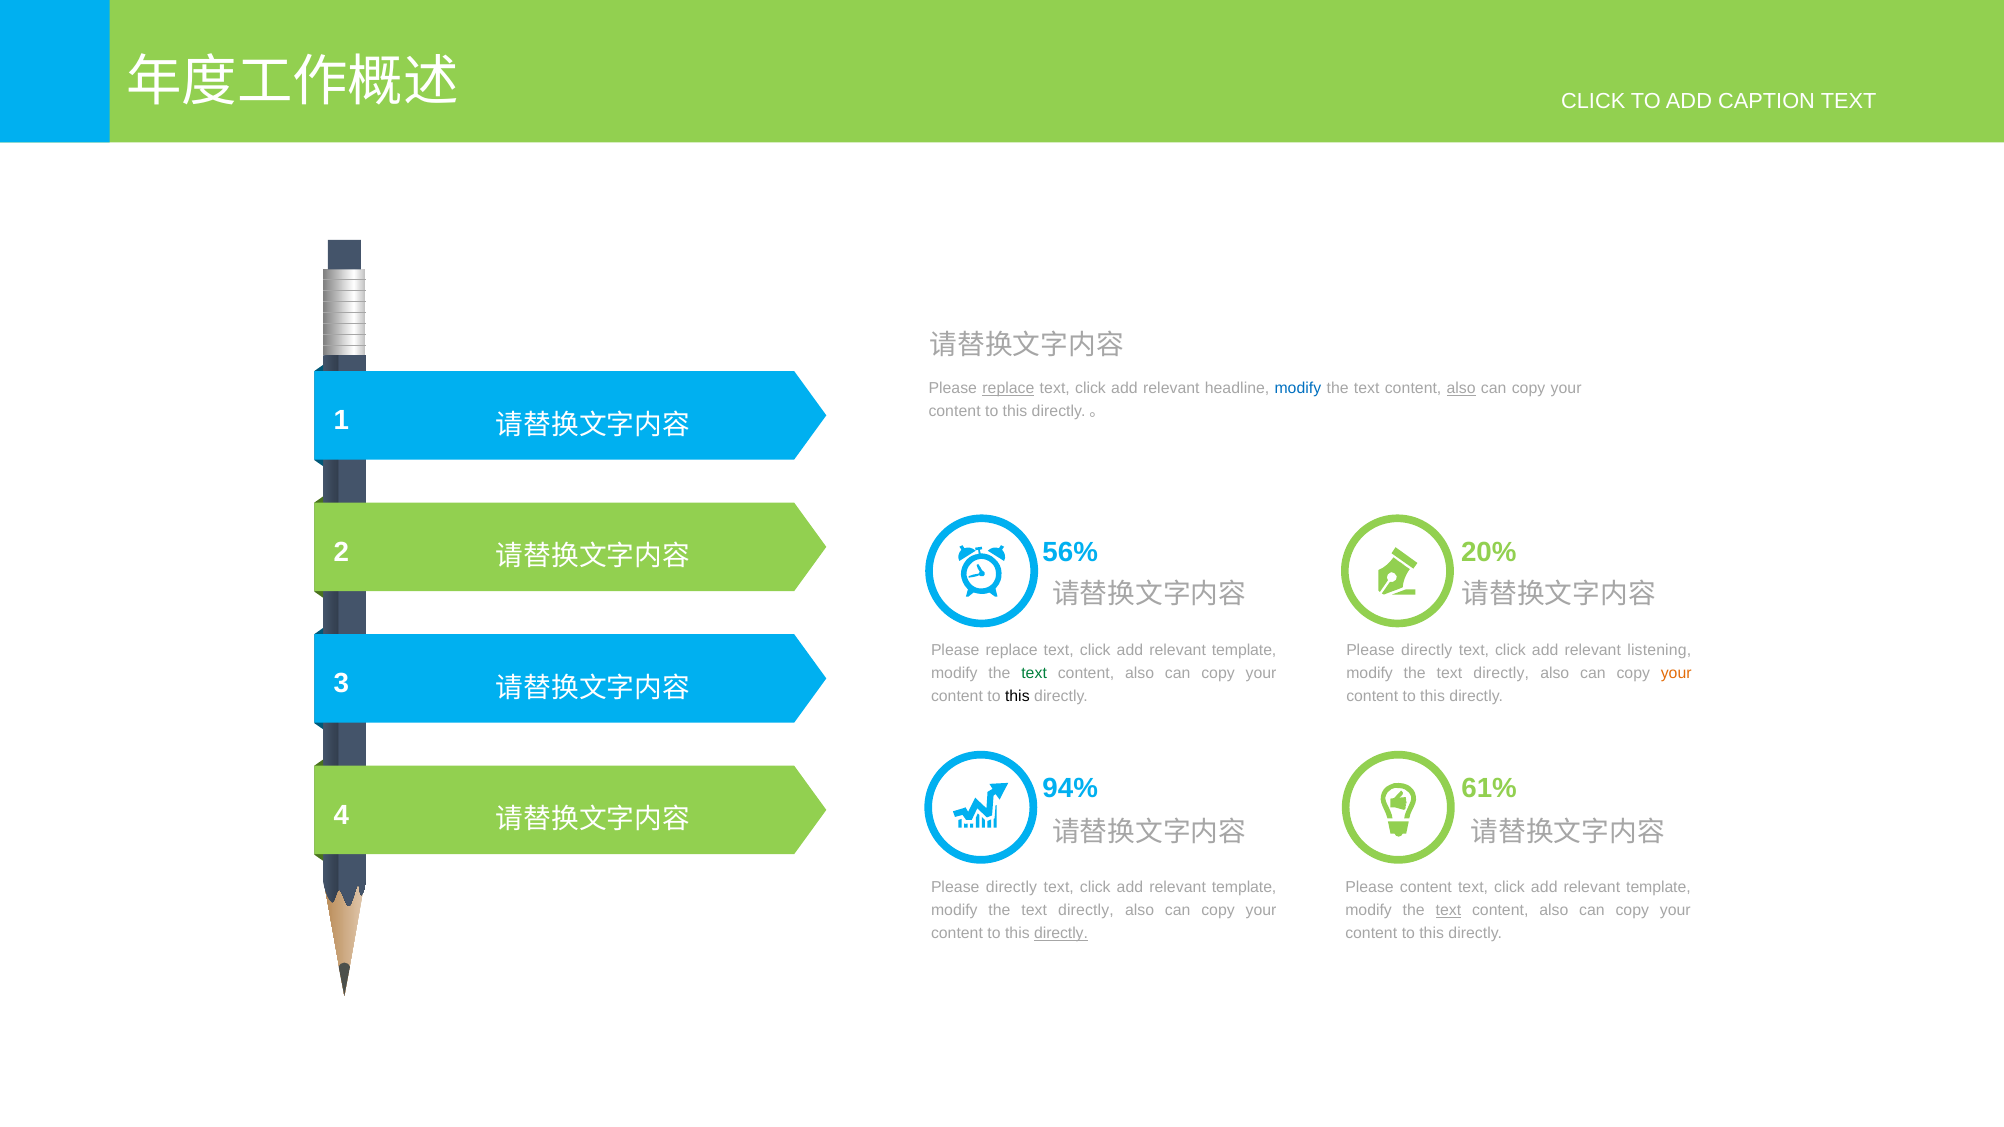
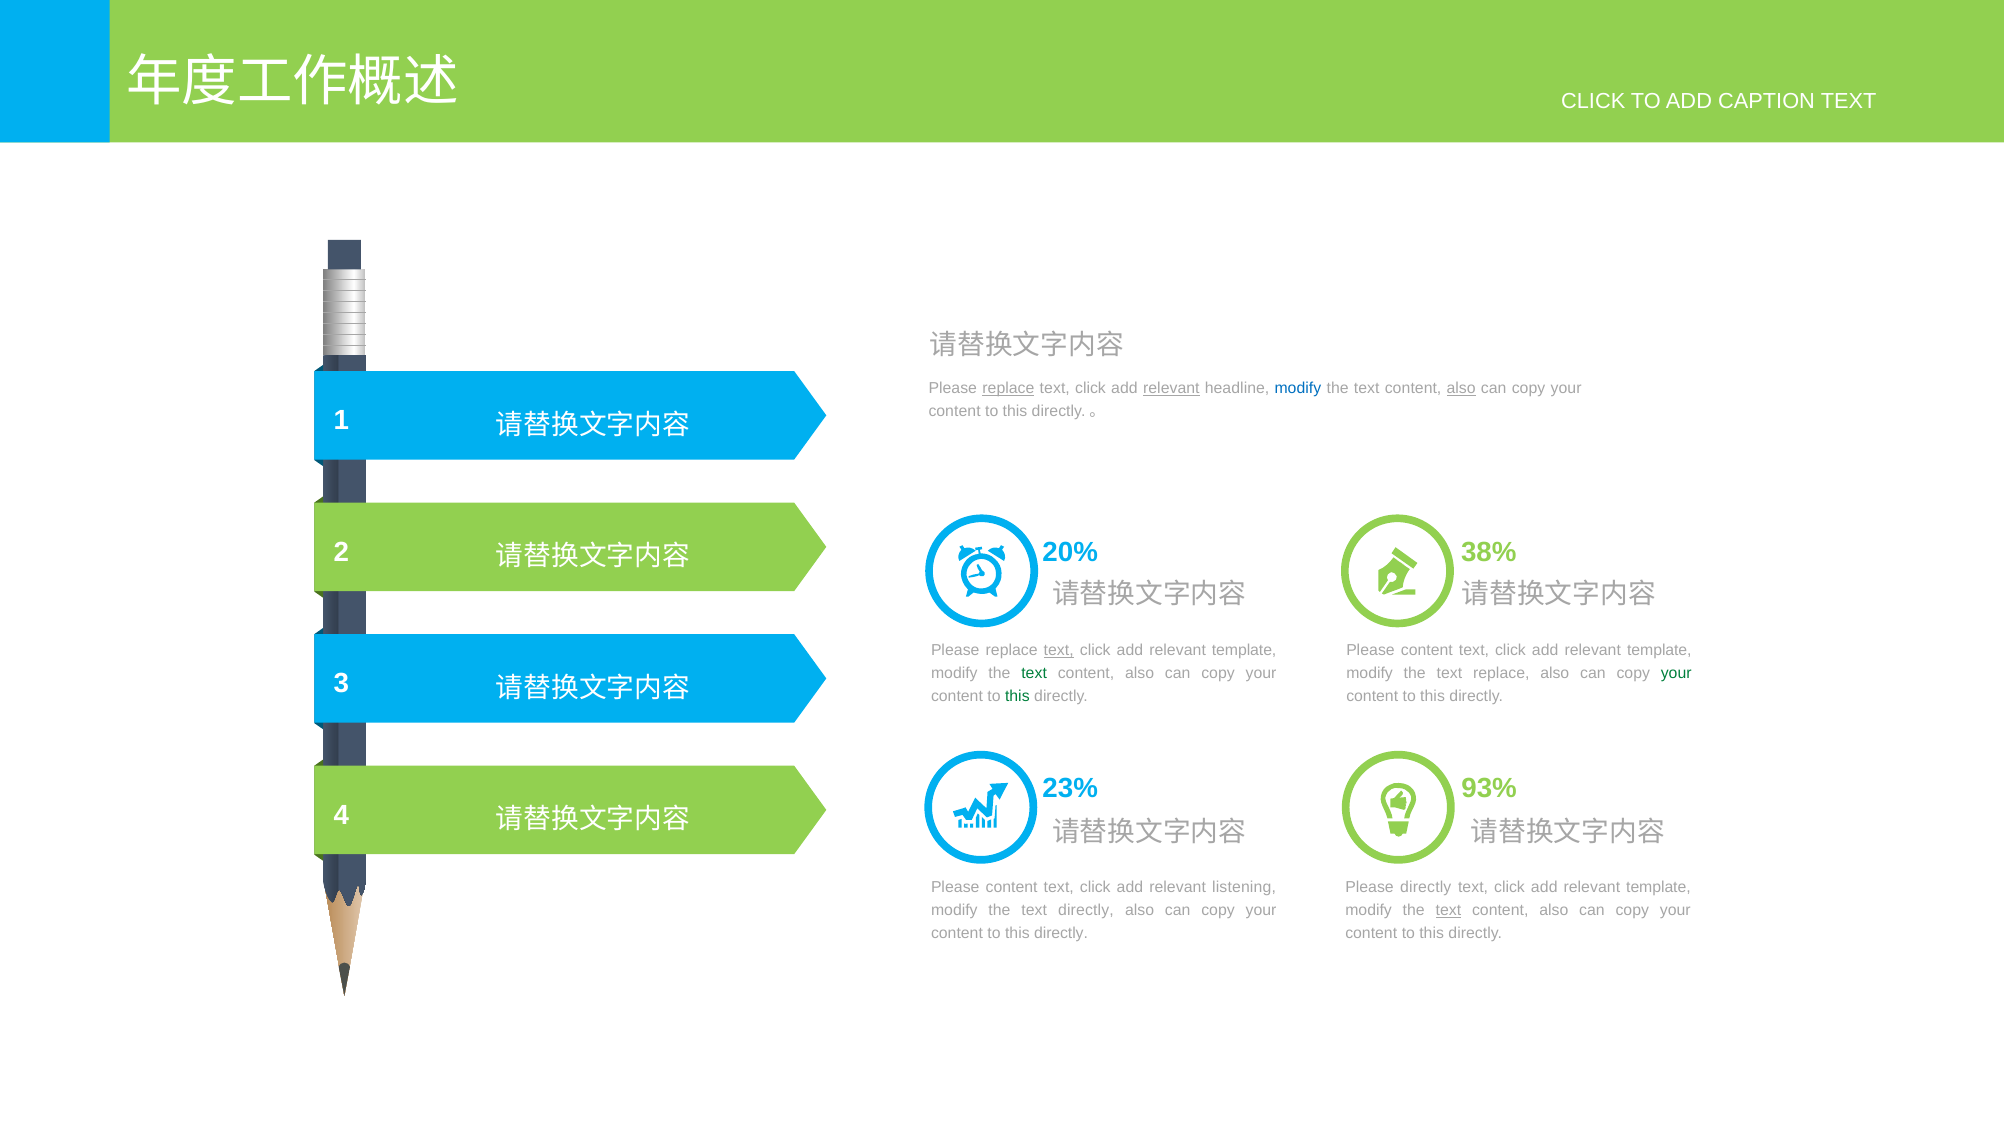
relevant at (1171, 388) underline: none -> present
56%: 56% -> 20%
20%: 20% -> 38%
text at (1059, 650) underline: none -> present
directly at (1427, 650): directly -> content
listening at (1659, 650): listening -> template
directly at (1501, 673): directly -> replace
your at (1676, 673) colour: orange -> green
this at (1017, 696) colour: black -> green
94%: 94% -> 23%
61%: 61% -> 93%
directly at (1012, 888): directly -> content
template at (1244, 888): template -> listening
Please content: content -> directly
directly at (1061, 933) underline: present -> none
